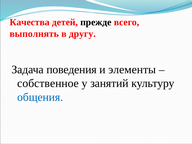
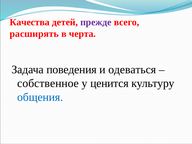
прежде colour: black -> purple
выполнять: выполнять -> расширять
другу: другу -> черта
элементы: элементы -> одеваться
занятий: занятий -> ценится
